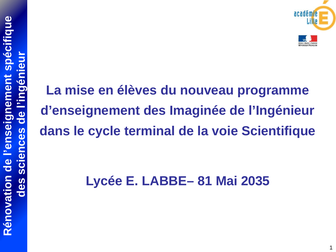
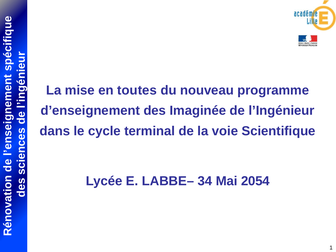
élèves: élèves -> toutes
81: 81 -> 34
2035: 2035 -> 2054
